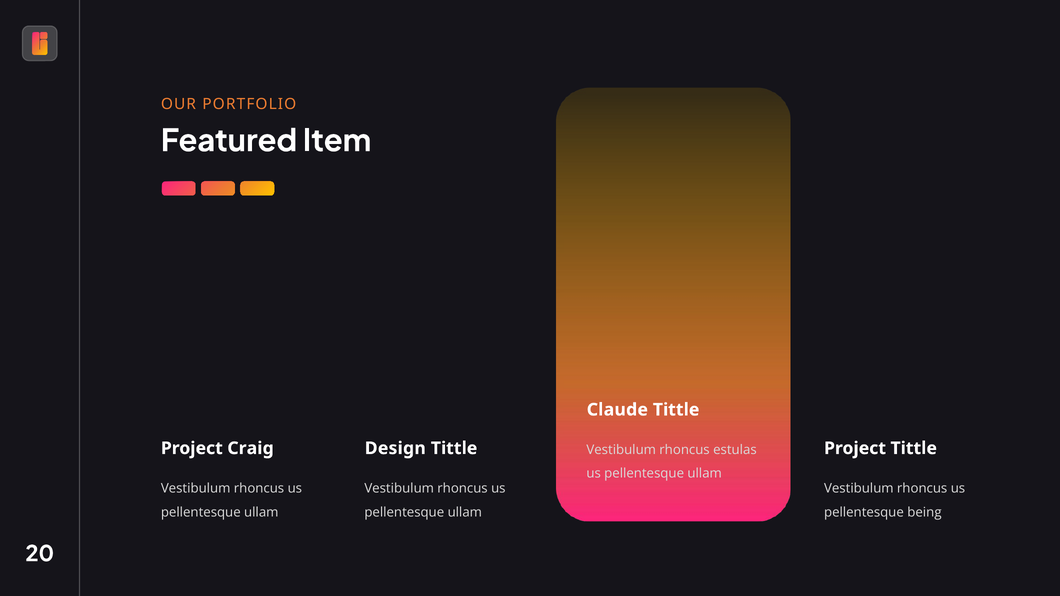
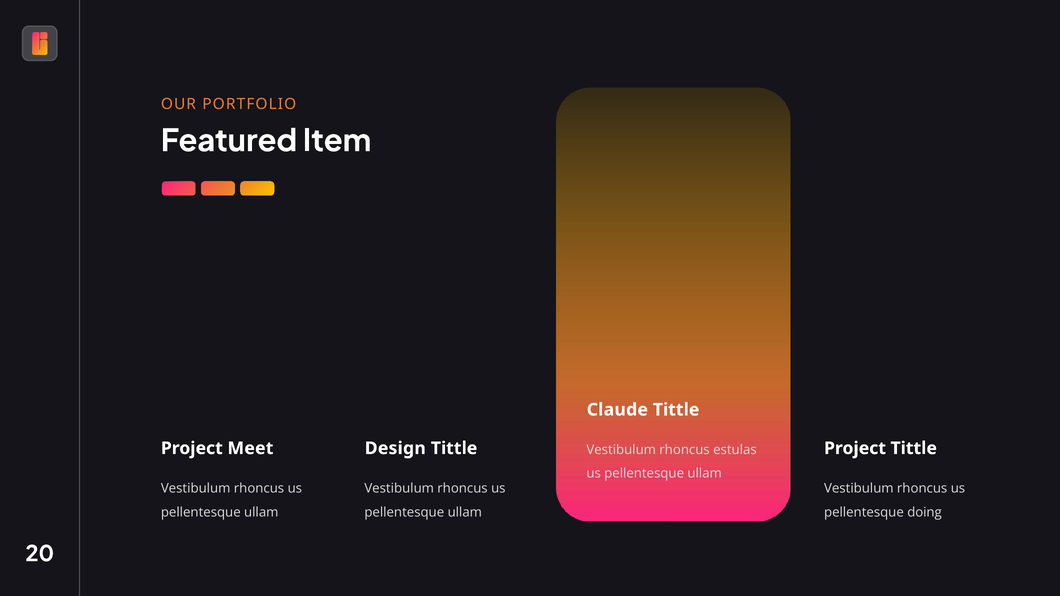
Craig: Craig -> Meet
being: being -> doing
